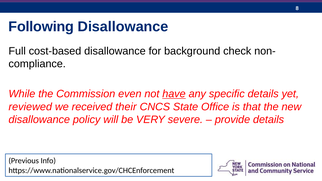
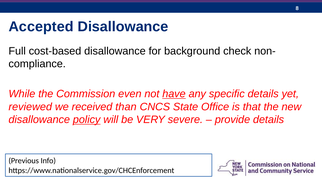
Following: Following -> Accepted
their: their -> than
policy underline: none -> present
